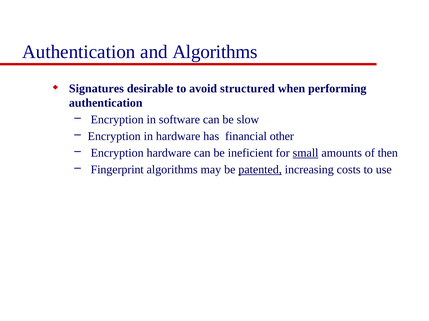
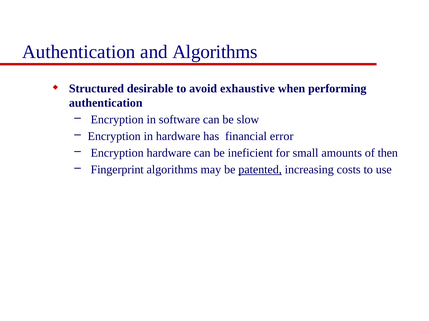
Signatures: Signatures -> Structured
structured: structured -> exhaustive
other: other -> error
small underline: present -> none
